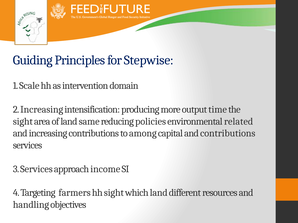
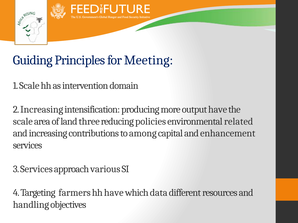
Stepwise: Stepwise -> Meeting
output time: time -> have
sight at (23, 122): sight -> scale
same: same -> three
and contributions: contributions -> enhancement
income: income -> various
hh sight: sight -> have
which land: land -> data
